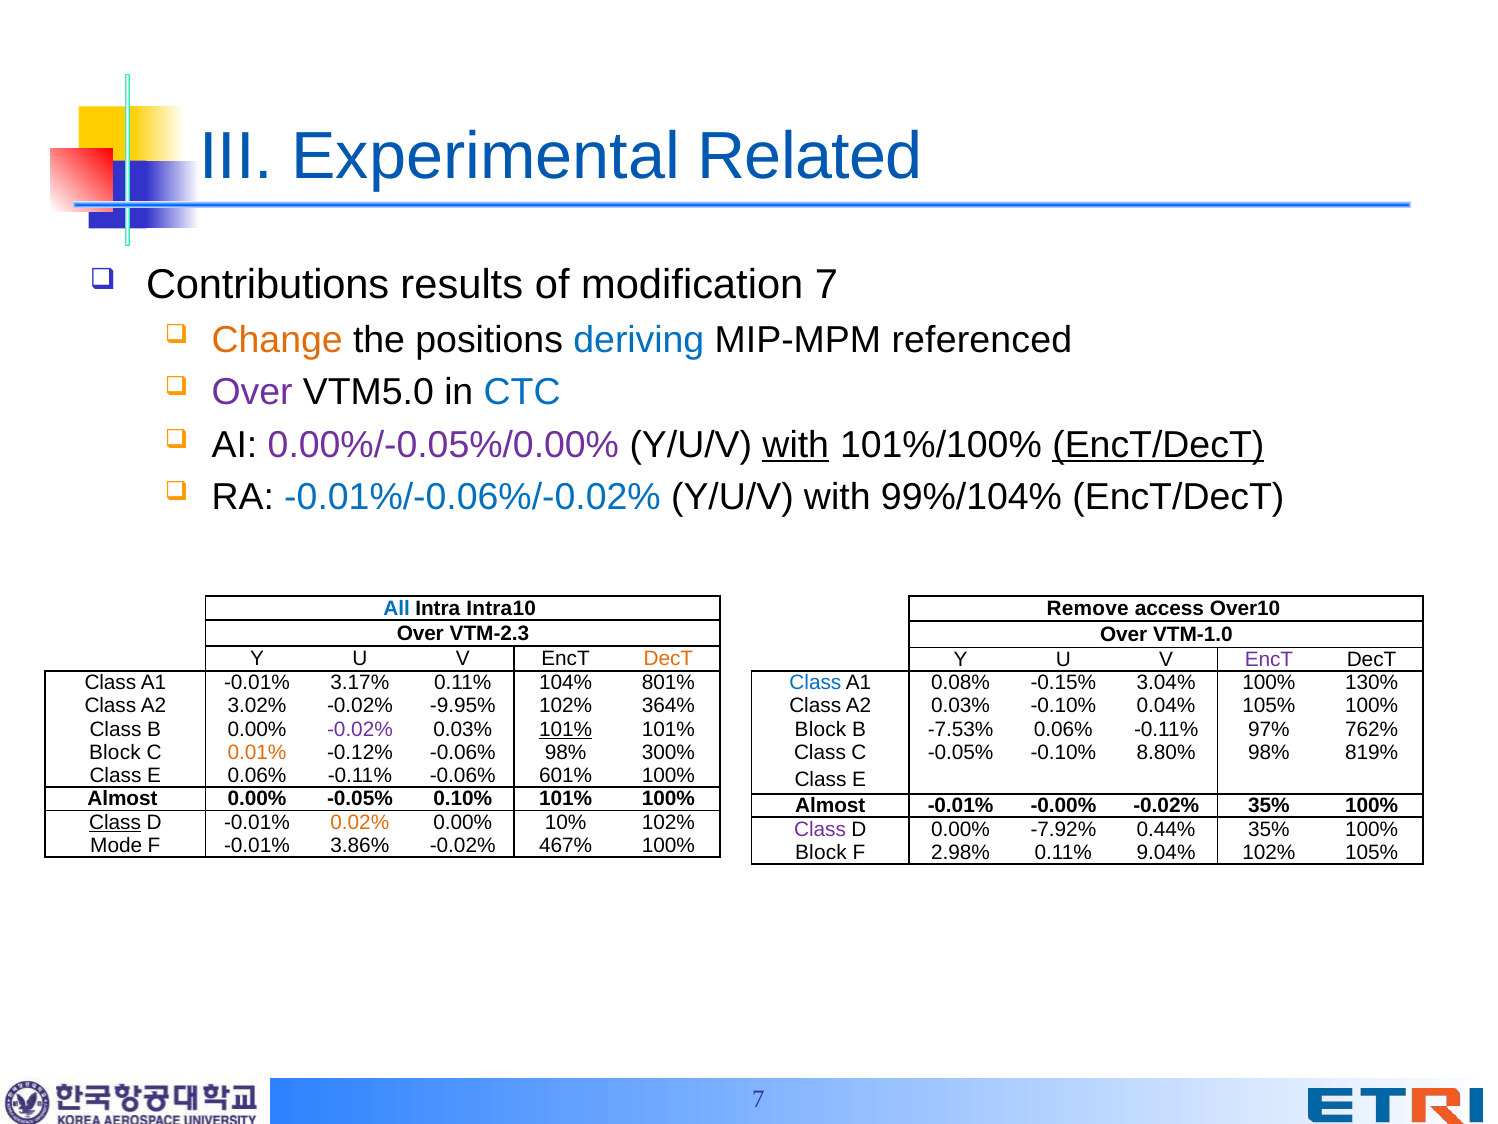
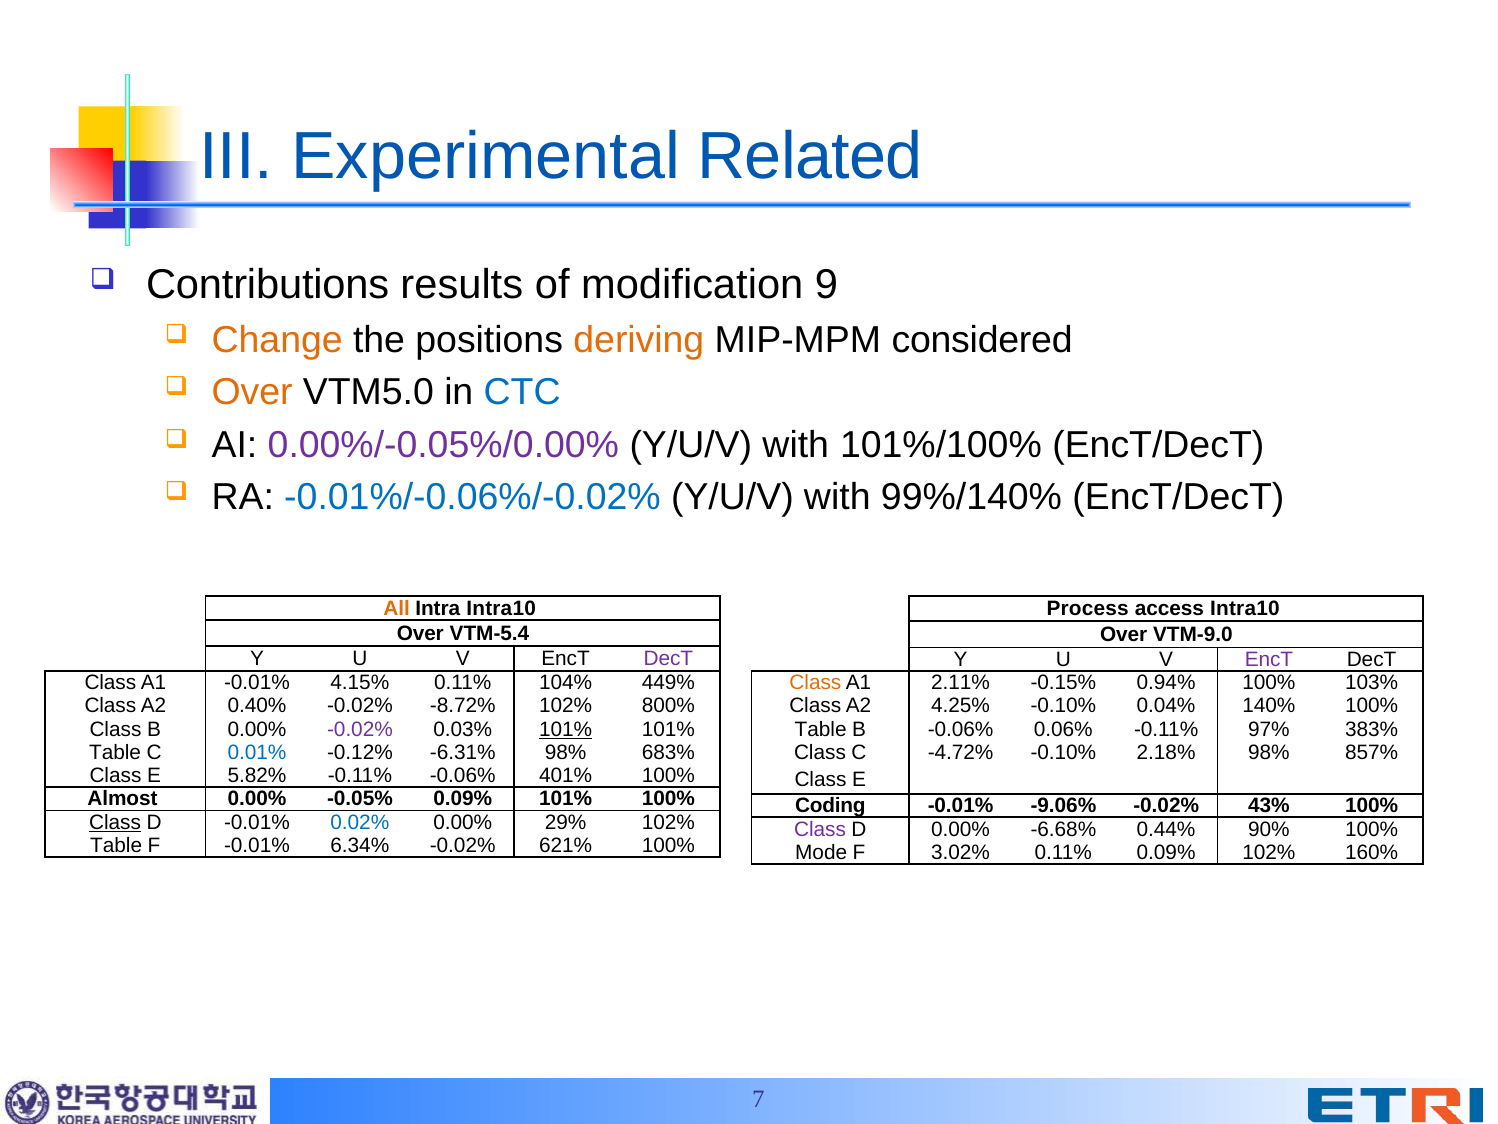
modification 7: 7 -> 9
deriving colour: blue -> orange
referenced: referenced -> considered
Over at (252, 392) colour: purple -> orange
with at (796, 445) underline: present -> none
EncT/DecT at (1158, 445) underline: present -> none
99%/104%: 99%/104% -> 99%/140%
All colour: blue -> orange
Remove: Remove -> Process
access Over10: Over10 -> Intra10
VTM-2.3: VTM-2.3 -> VTM-5.4
VTM-1.0: VTM-1.0 -> VTM-9.0
DecT at (668, 659) colour: orange -> purple
3.17%: 3.17% -> 4.15%
801%: 801% -> 449%
Class at (815, 682) colour: blue -> orange
0.08%: 0.08% -> 2.11%
3.04%: 3.04% -> 0.94%
130%: 130% -> 103%
3.02%: 3.02% -> 0.40%
-9.95%: -9.95% -> -8.72%
364%: 364% -> 800%
A2 0.03%: 0.03% -> 4.25%
0.04% 105%: 105% -> 140%
Block at (821, 729): Block -> Table
B -7.53%: -7.53% -> -0.06%
762%: 762% -> 383%
Block at (115, 752): Block -> Table
0.01% colour: orange -> blue
-0.12% -0.06%: -0.06% -> -6.31%
300%: 300% -> 683%
C -0.05%: -0.05% -> -4.72%
8.80%: 8.80% -> 2.18%
819%: 819% -> 857%
E 0.06%: 0.06% -> 5.82%
601%: 601% -> 401%
-0.05% 0.10%: 0.10% -> 0.09%
Almost at (830, 806): Almost -> Coding
-0.00%: -0.00% -> -9.06%
-0.02% 35%: 35% -> 43%
0.02% colour: orange -> blue
10%: 10% -> 29%
-7.92%: -7.92% -> -6.68%
0.44% 35%: 35% -> 90%
Mode at (116, 845): Mode -> Table
3.86%: 3.86% -> 6.34%
467%: 467% -> 621%
Block at (821, 852): Block -> Mode
2.98%: 2.98% -> 3.02%
0.11% 9.04%: 9.04% -> 0.09%
102% 105%: 105% -> 160%
